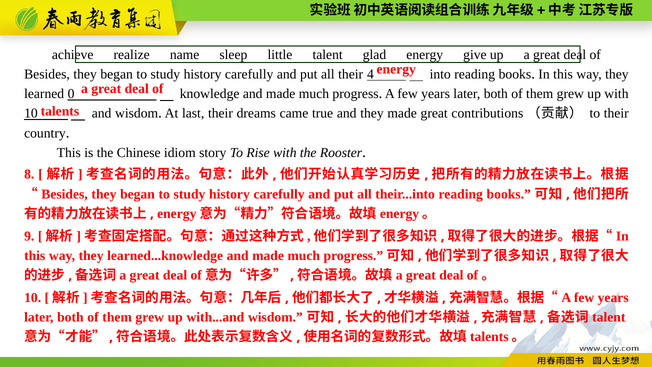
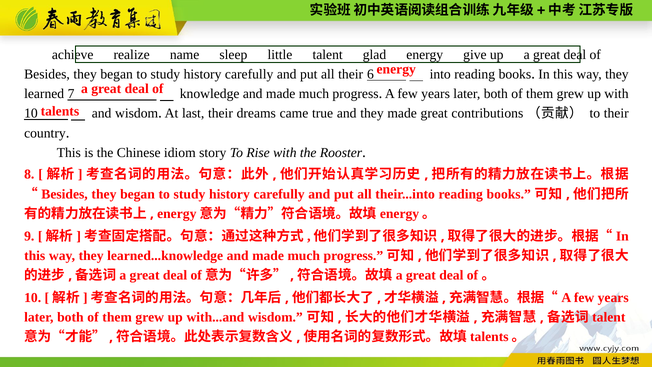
4: 4 -> 6
0: 0 -> 7
